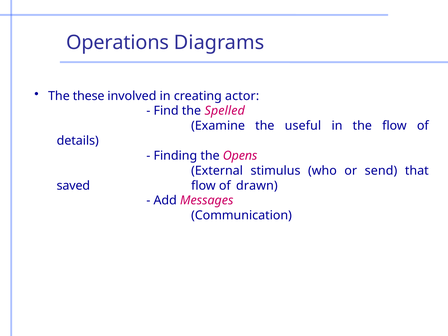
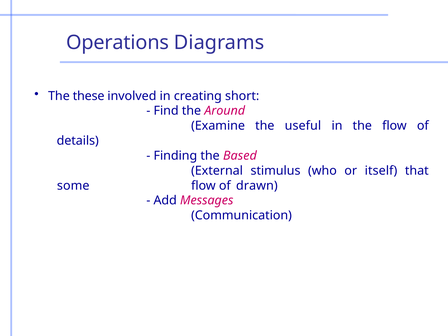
actor: actor -> short
Spelled: Spelled -> Around
Opens: Opens -> Based
send: send -> itself
saved: saved -> some
